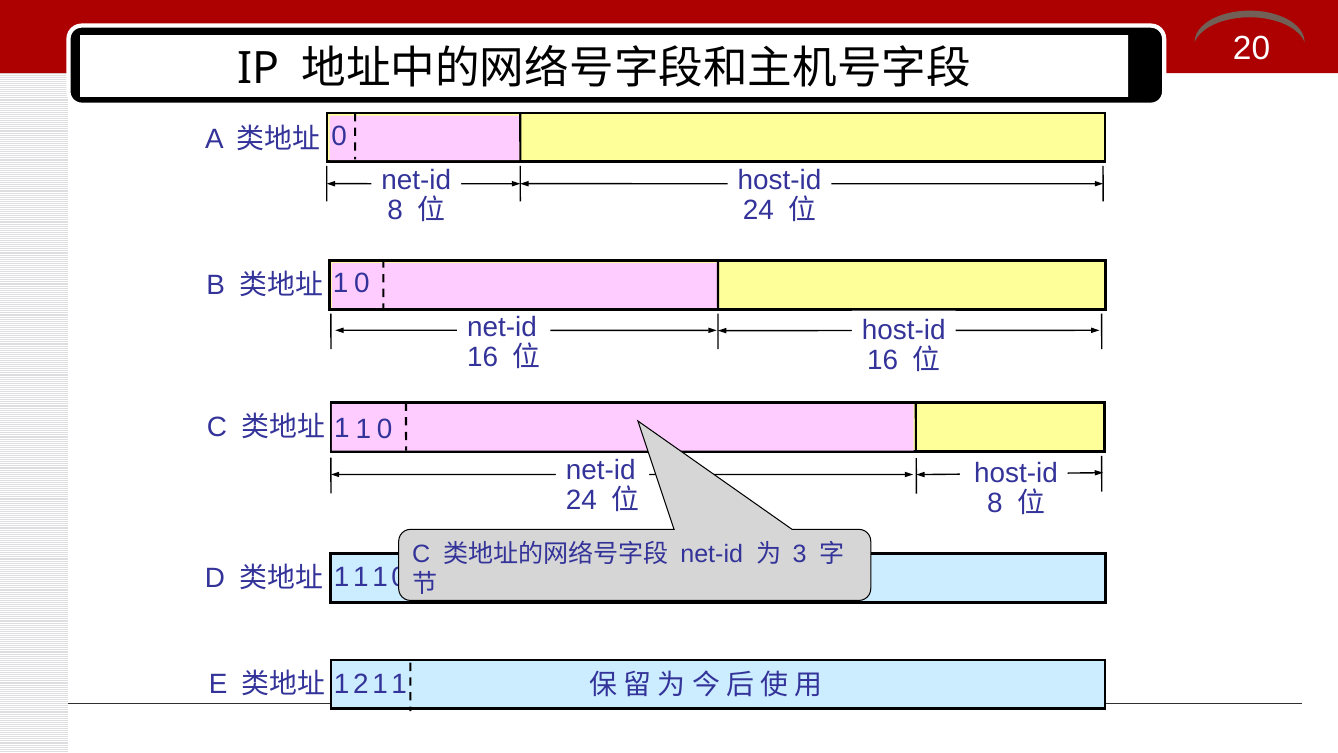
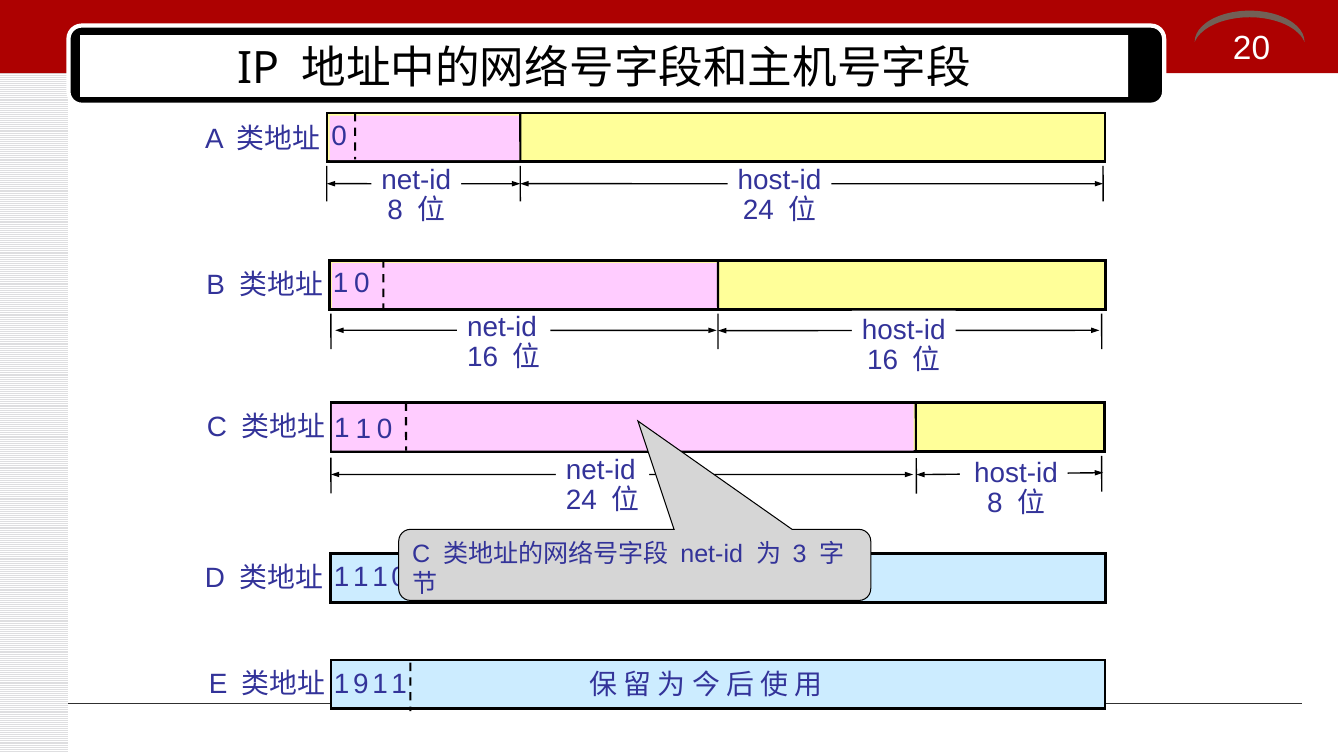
2: 2 -> 9
